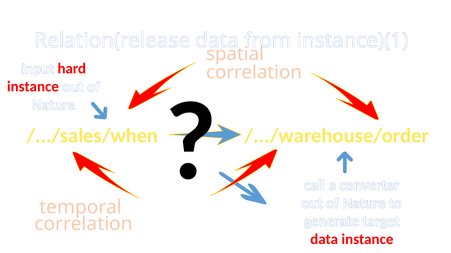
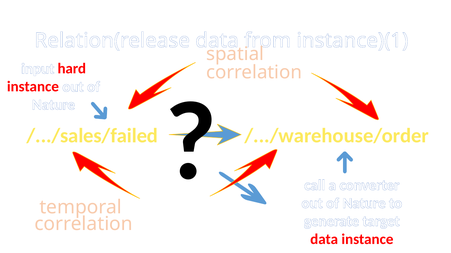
/.../sales/when: /.../sales/when -> /.../sales/failed
